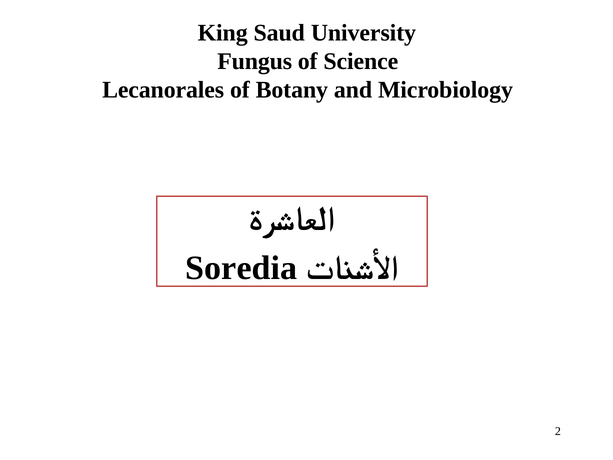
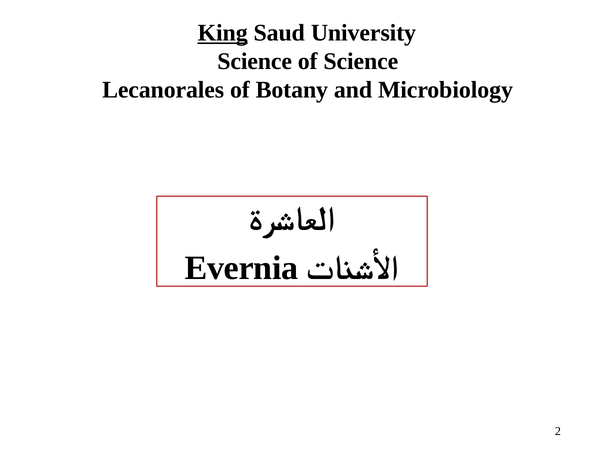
King underline: none -> present
Fungus at (255, 62): Fungus -> Science
Soredia: Soredia -> Evernia
